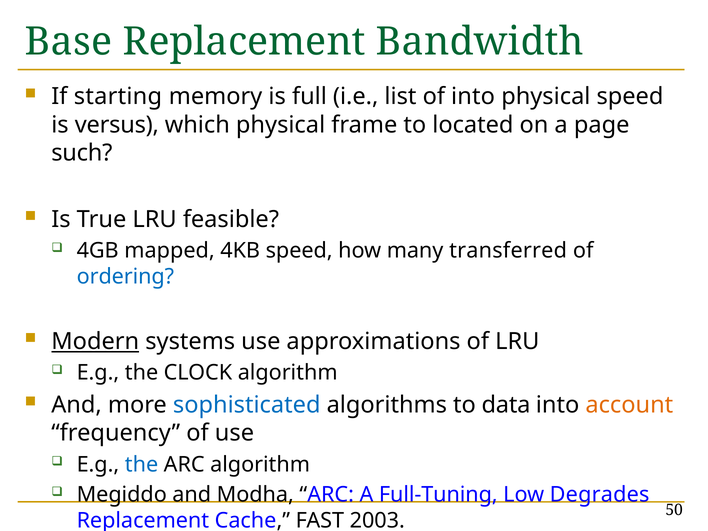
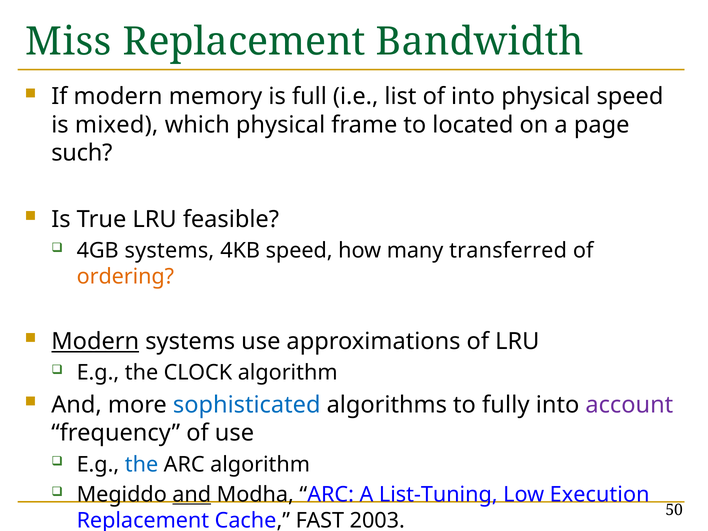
Base: Base -> Miss
If starting: starting -> modern
versus: versus -> mixed
4GB mapped: mapped -> systems
ordering colour: blue -> orange
data: data -> fully
account colour: orange -> purple
and at (192, 495) underline: none -> present
Full-Tuning: Full-Tuning -> List-Tuning
Degrades: Degrades -> Execution
